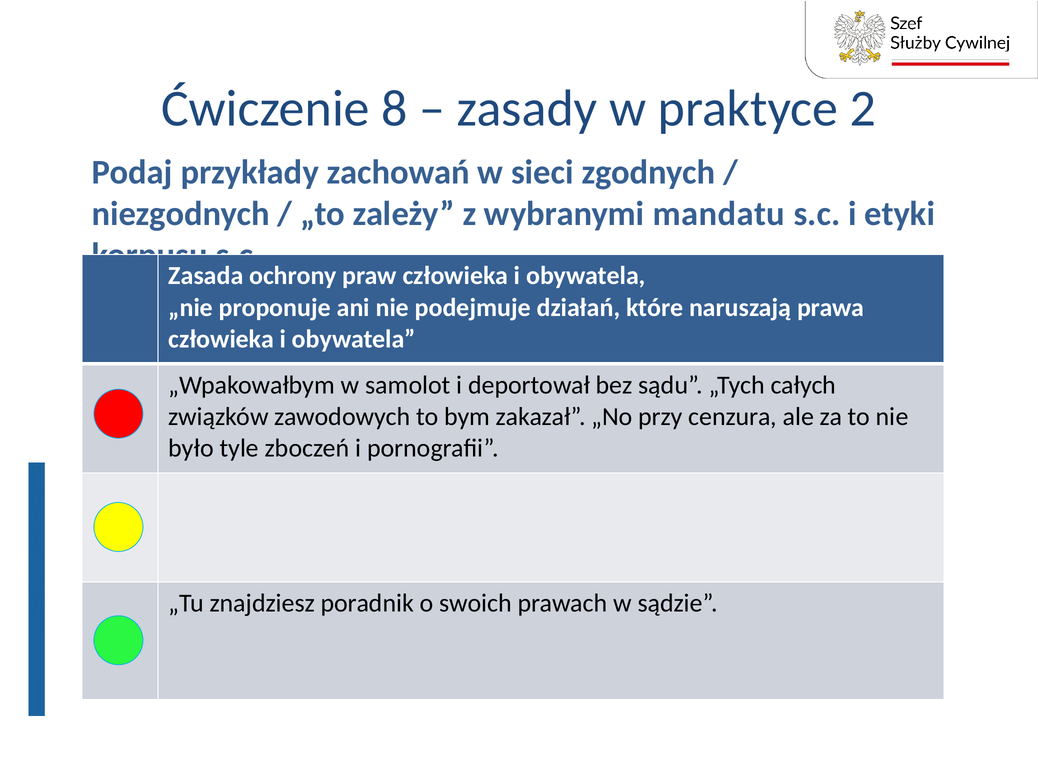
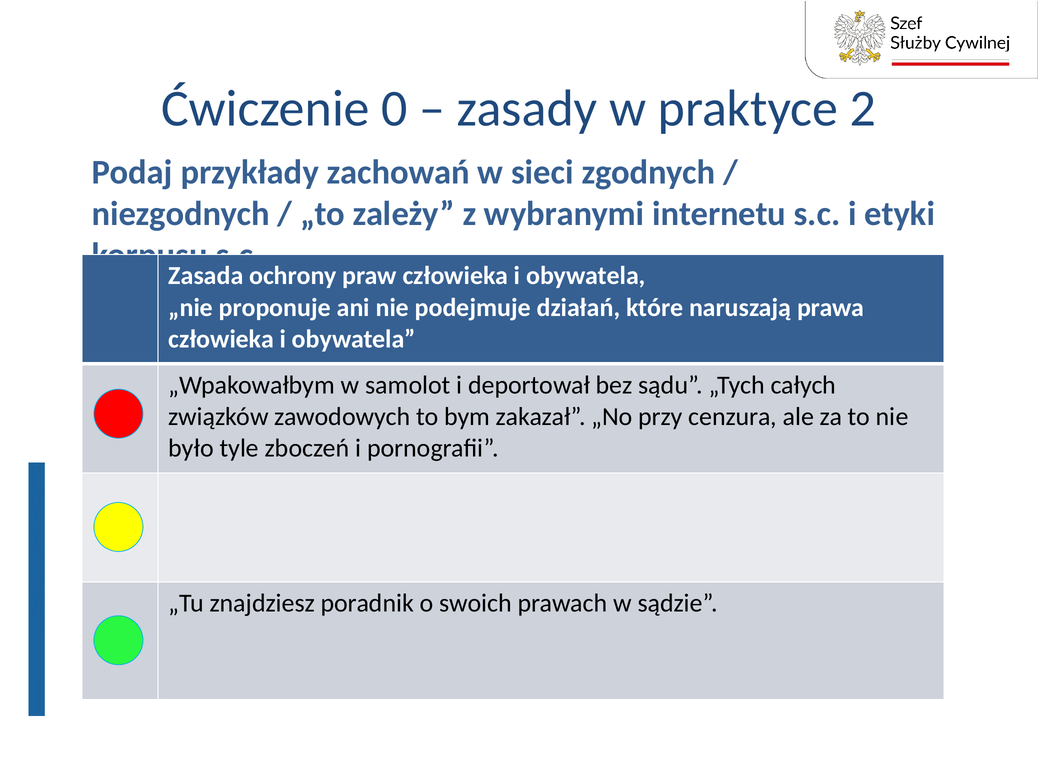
8: 8 -> 0
mandatu: mandatu -> internetu
